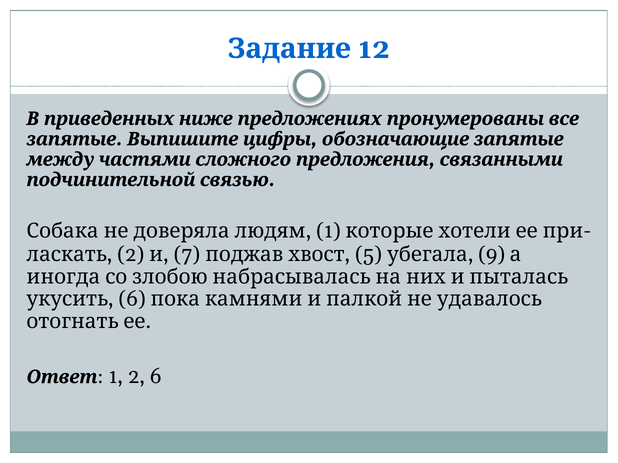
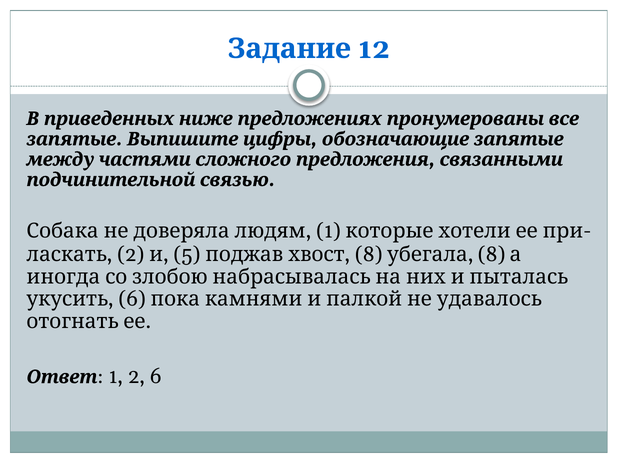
7: 7 -> 5
5 at (369, 255): 5 -> 8
9 at (492, 255): 9 -> 8
